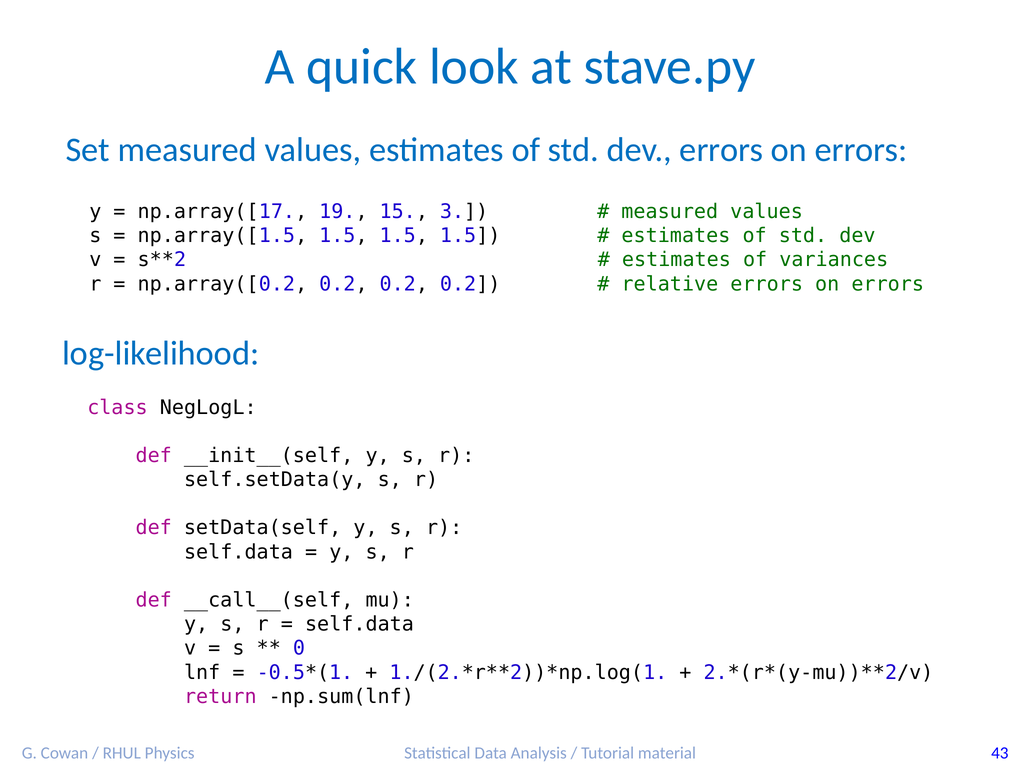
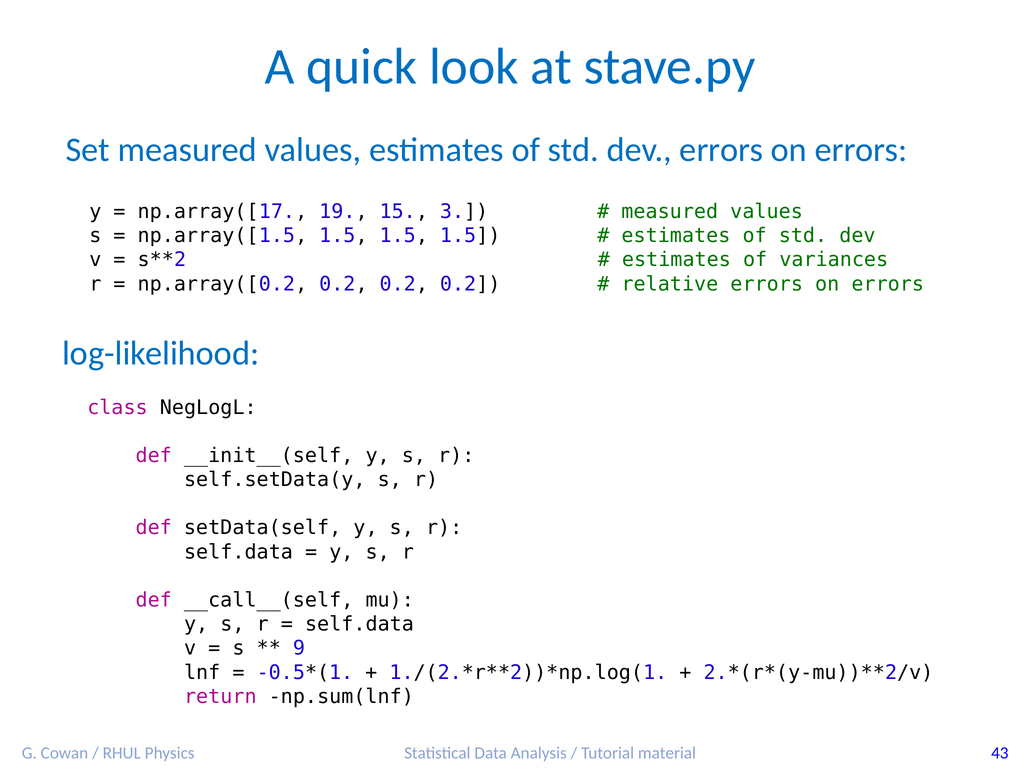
0: 0 -> 9
